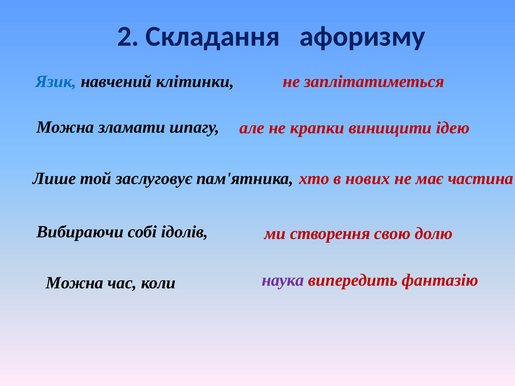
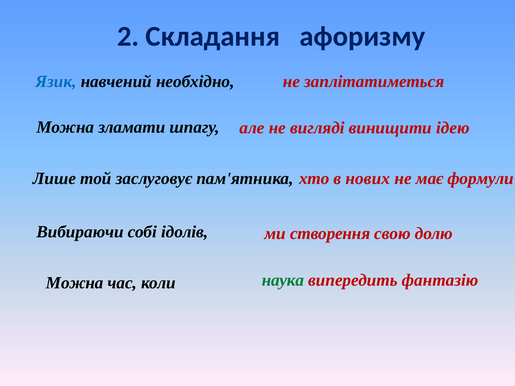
клітинки: клітинки -> необхідно
крапки: крапки -> вигляді
частина: частина -> формули
наука colour: purple -> green
